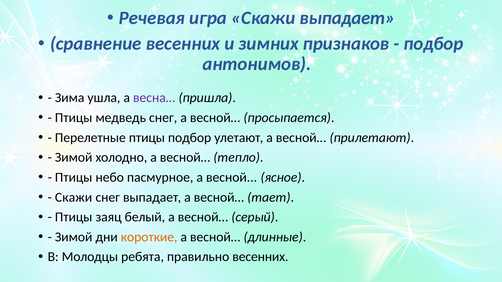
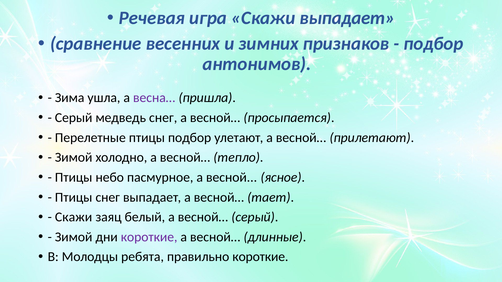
Птицы at (74, 118): Птицы -> Серый
Скажи at (74, 197): Скажи -> Птицы
Птицы at (74, 217): Птицы -> Скажи
короткие at (149, 237) colour: orange -> purple
правильно весенних: весенних -> короткие
